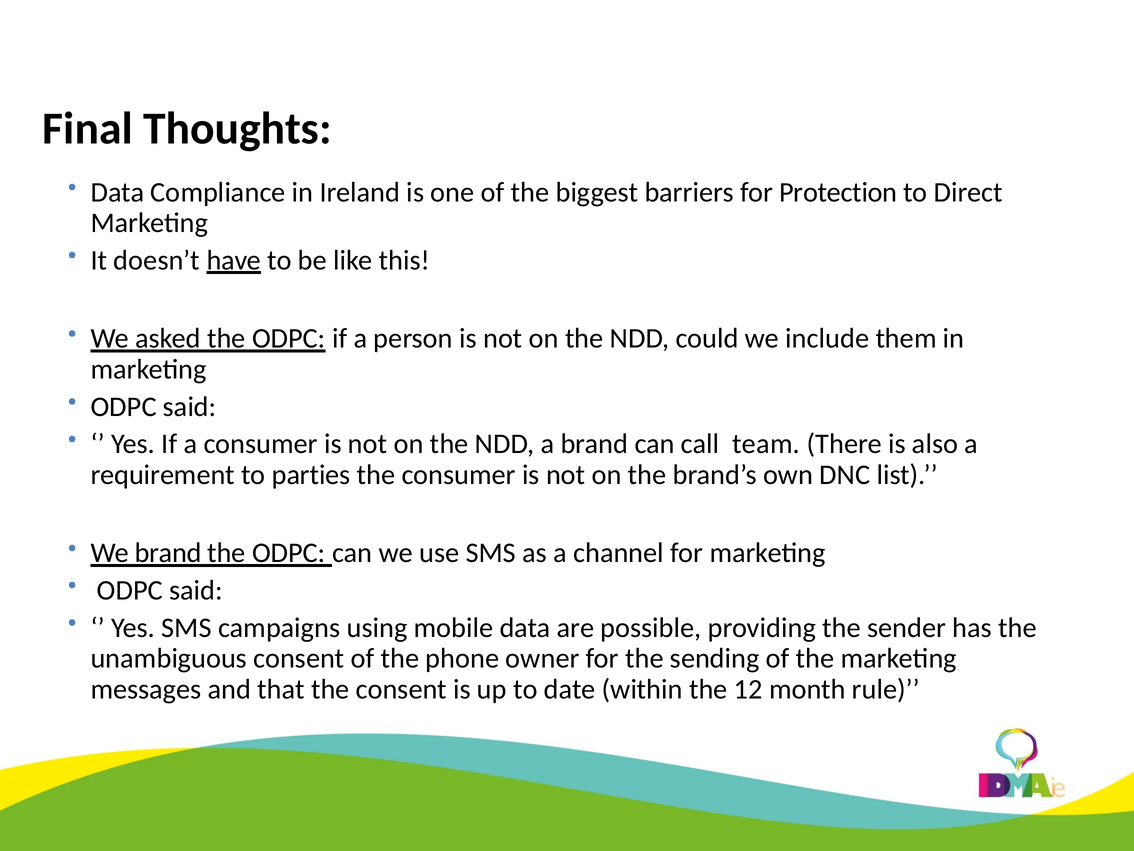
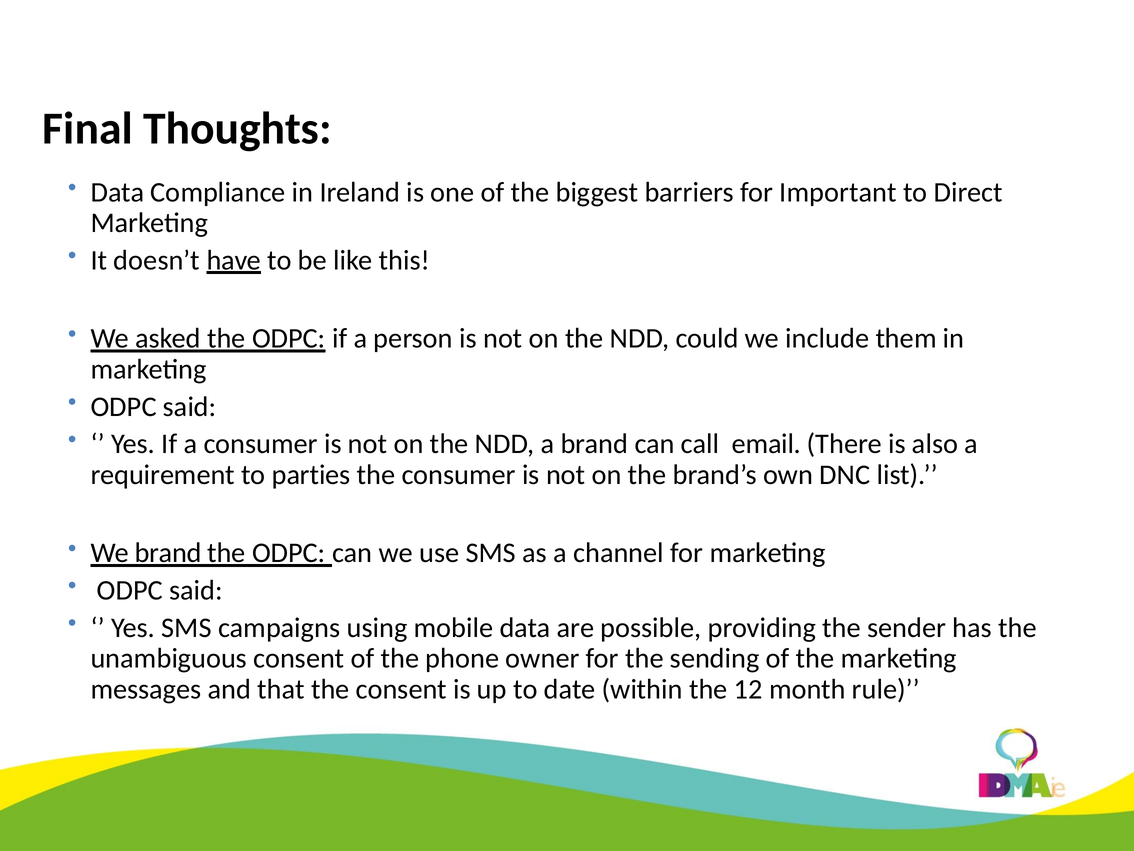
Protection: Protection -> Important
team: team -> email
